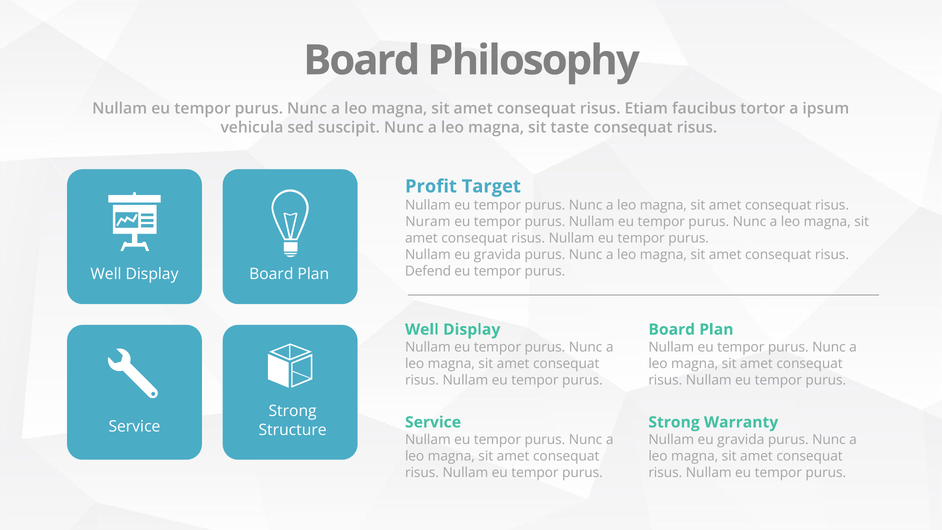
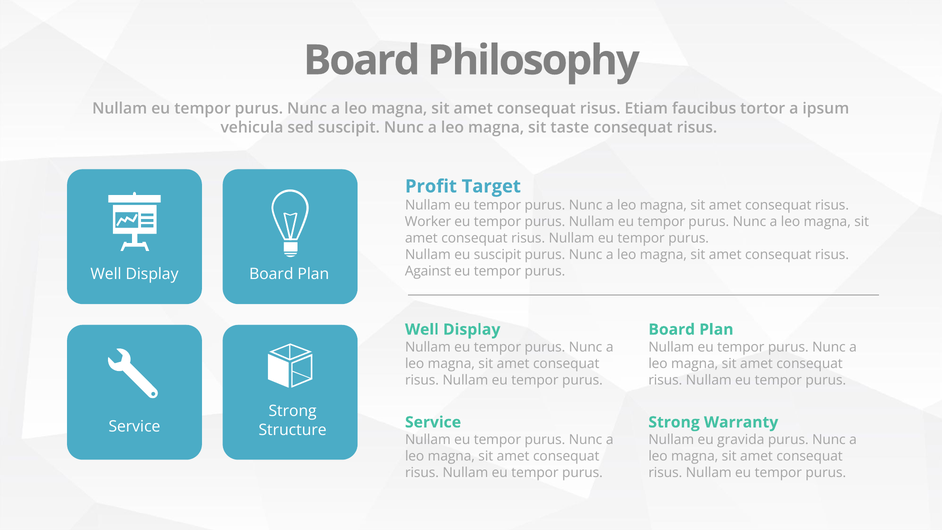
Nuram: Nuram -> Worker
gravida at (497, 255): gravida -> suscipit
Defend: Defend -> Against
